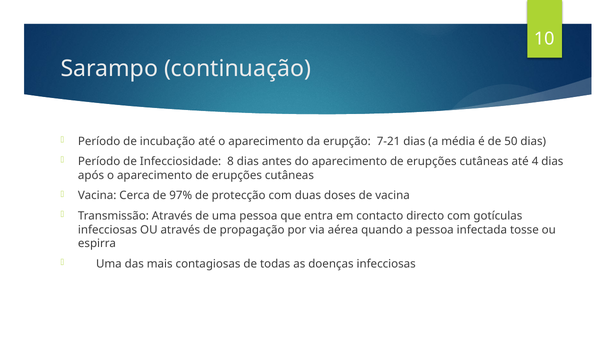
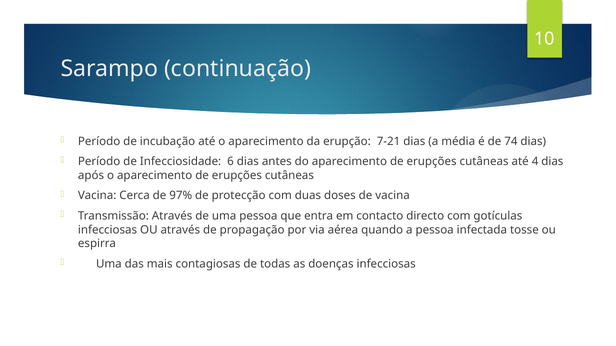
50: 50 -> 74
8: 8 -> 6
